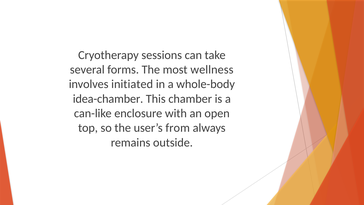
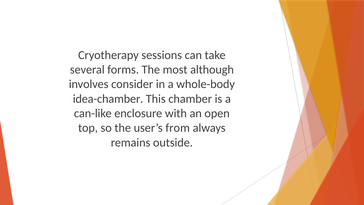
wellness: wellness -> although
initiated: initiated -> consider
